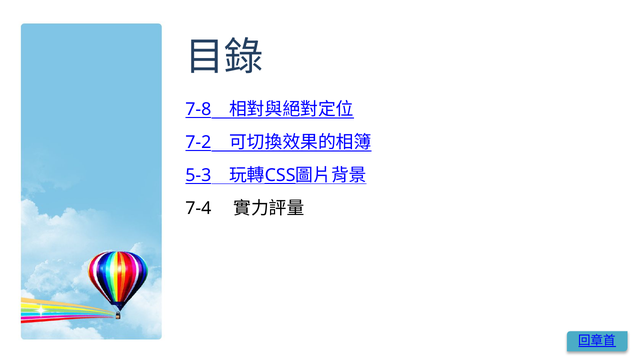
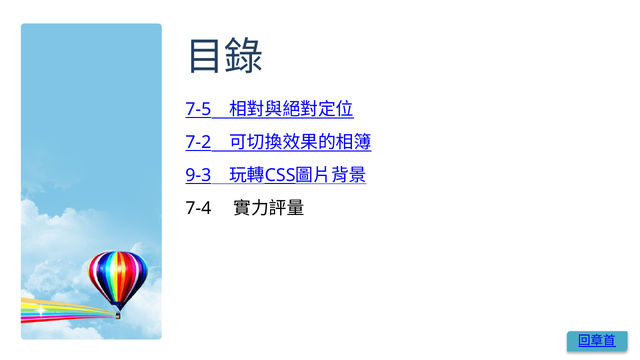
7-8: 7-8 -> 7-5
5-3: 5-3 -> 9-3
